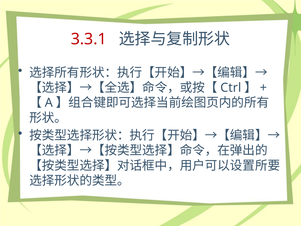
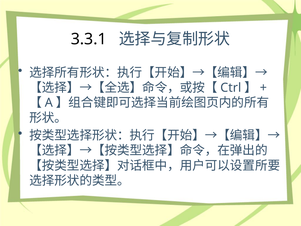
3.3.1 colour: red -> black
